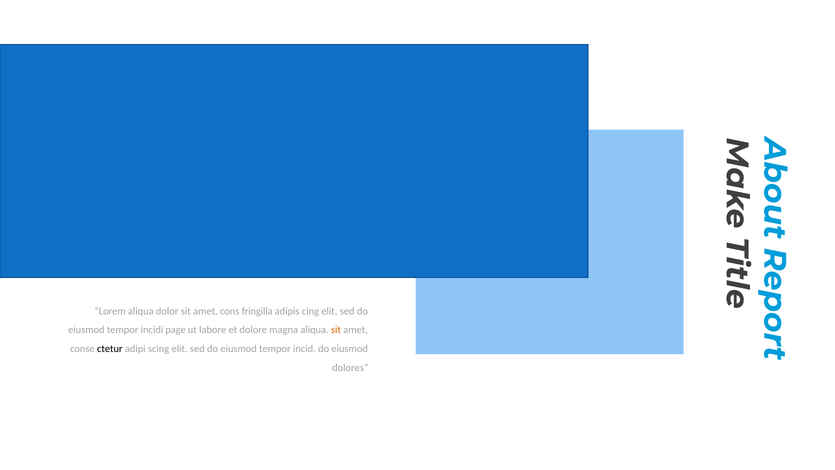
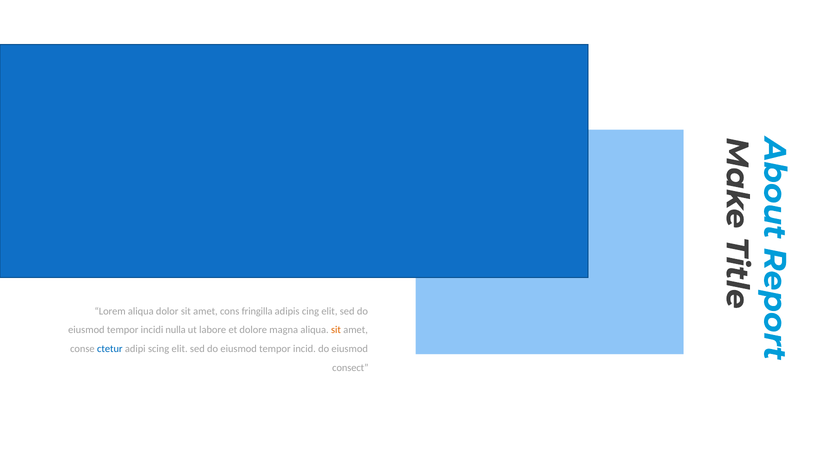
page: page -> nulla
ctetur colour: black -> blue
dolores: dolores -> consect
